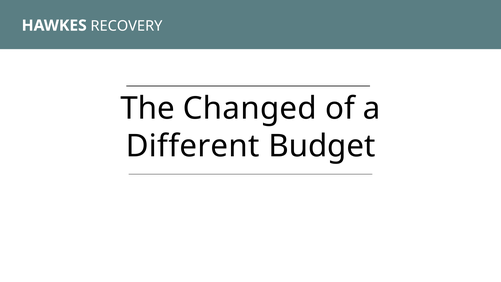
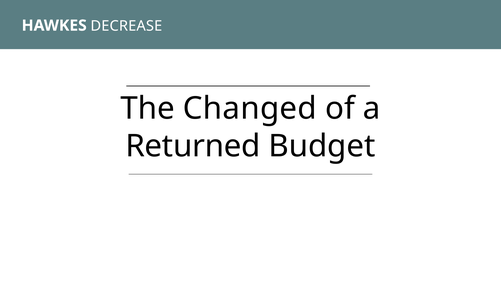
RECOVERY: RECOVERY -> DECREASE
Different: Different -> Returned
